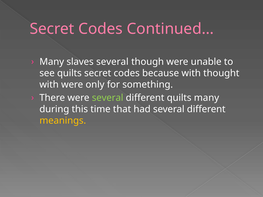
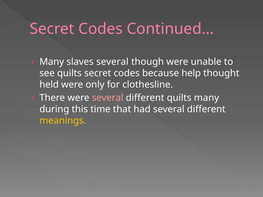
because with: with -> help
with at (49, 85): with -> held
something: something -> clothesline
several at (108, 98) colour: light green -> pink
